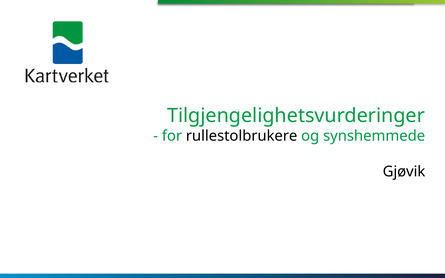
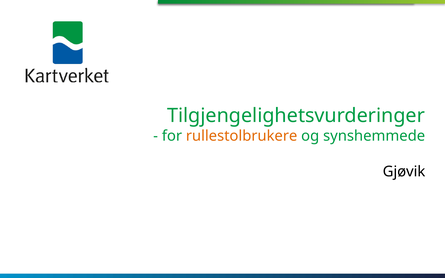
rullestolbrukere colour: black -> orange
